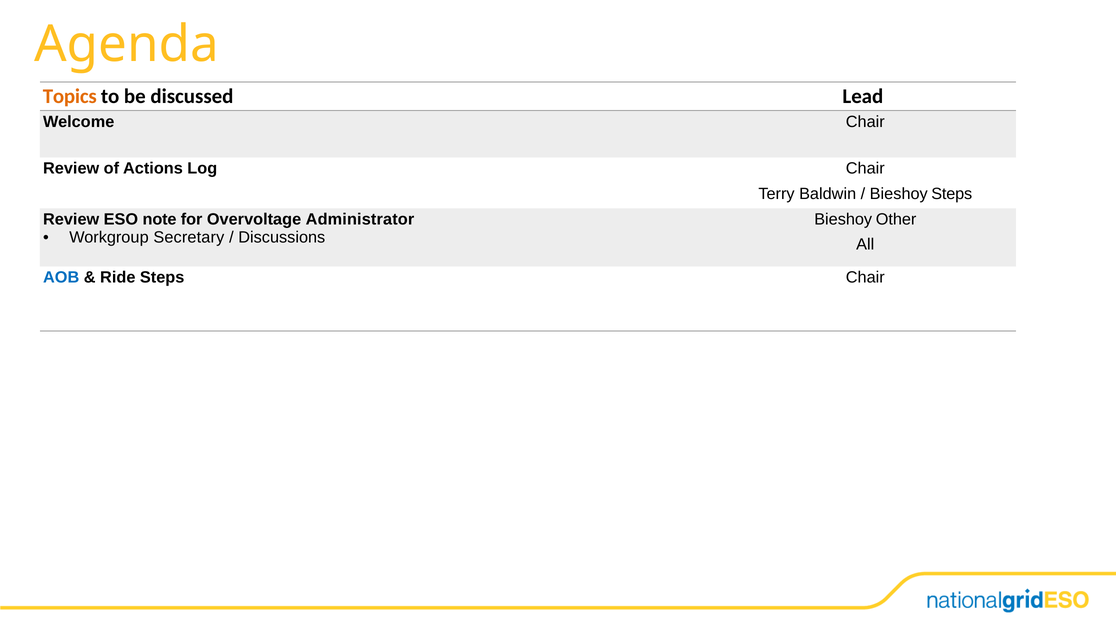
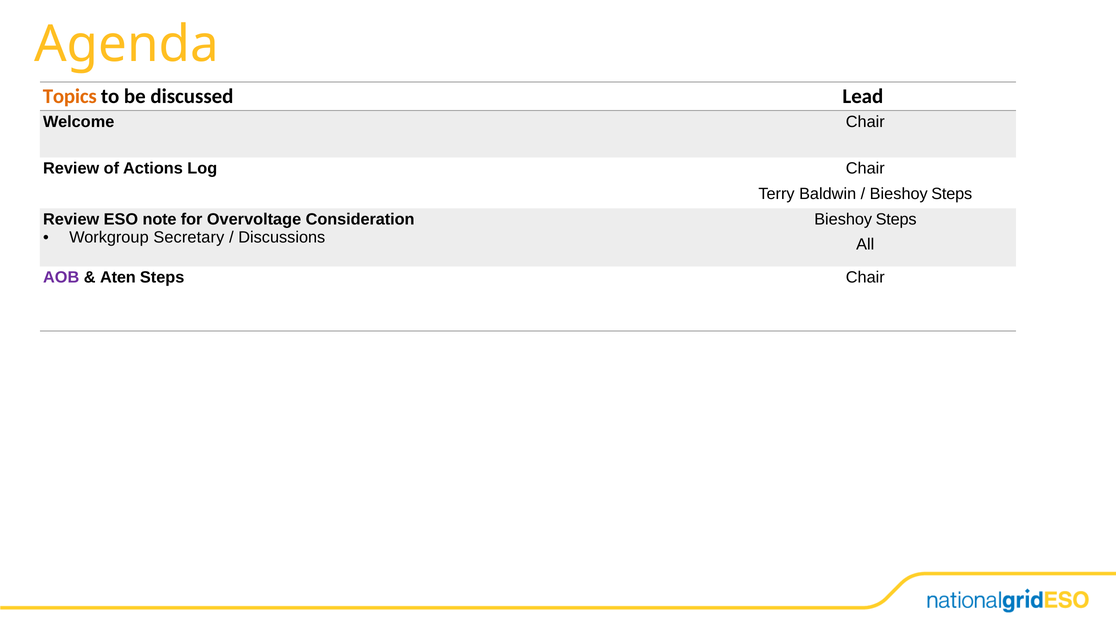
Administrator: Administrator -> Consideration
Other at (896, 220): Other -> Steps
AOB colour: blue -> purple
Ride: Ride -> Aten
